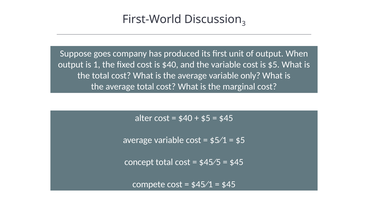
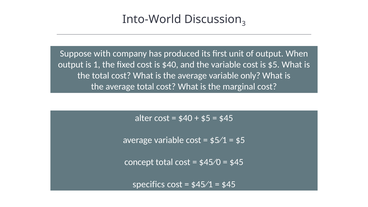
First-World: First-World -> Into-World
goes: goes -> with
$45∕5: $45∕5 -> $45∕0
compete: compete -> specifics
